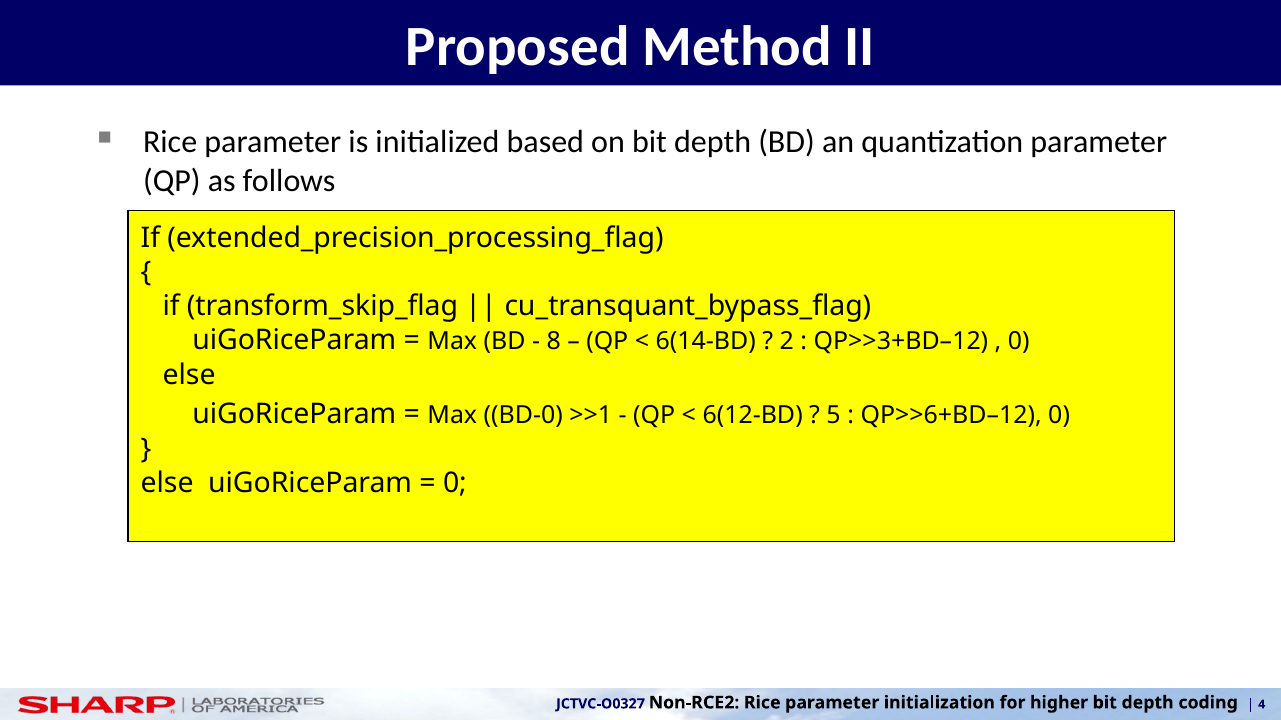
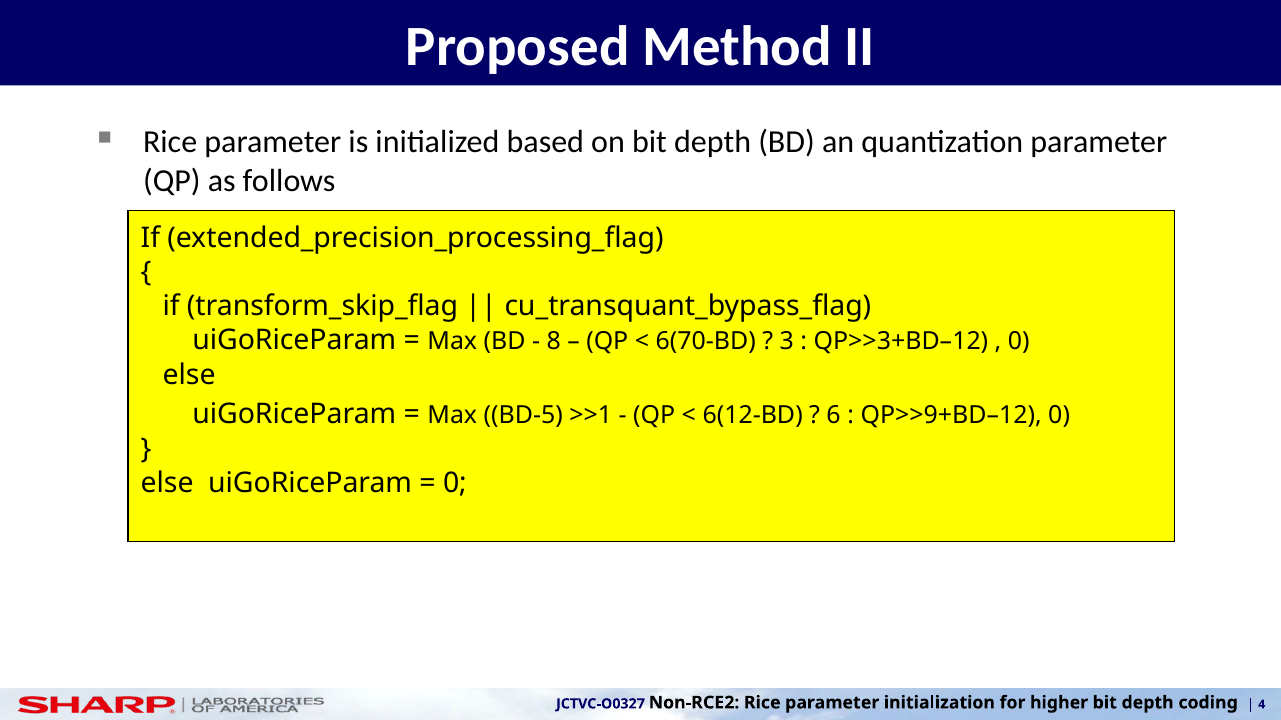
6(14-BD: 6(14-BD -> 6(70-BD
2: 2 -> 3
BD-0: BD-0 -> BD-5
5: 5 -> 6
QP>>6+BD–12: QP>>6+BD–12 -> QP>>9+BD–12
